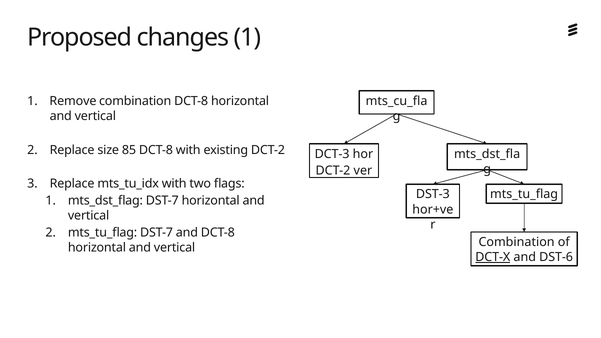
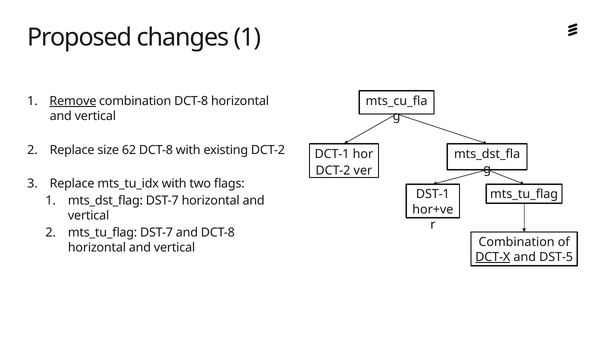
Remove underline: none -> present
85: 85 -> 62
DCT-3: DCT-3 -> DCT-1
DST-3: DST-3 -> DST-1
DST-6: DST-6 -> DST-5
